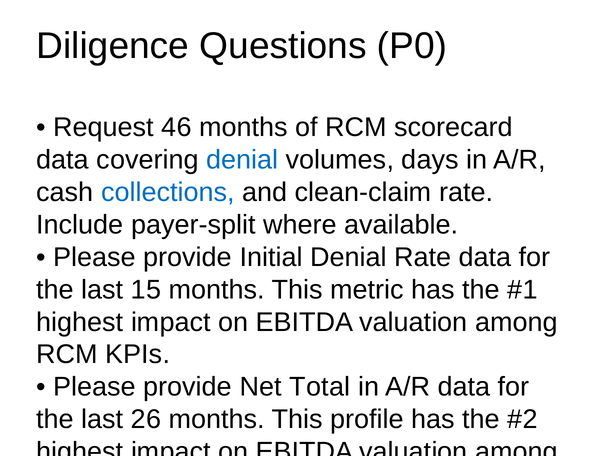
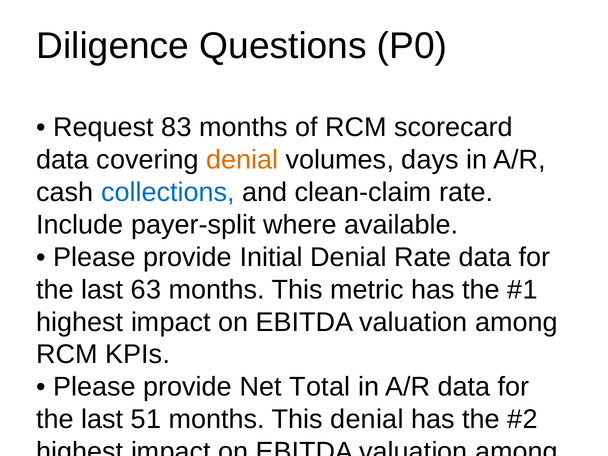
46: 46 -> 83
denial at (242, 160) colour: blue -> orange
15: 15 -> 63
26: 26 -> 51
This profile: profile -> denial
